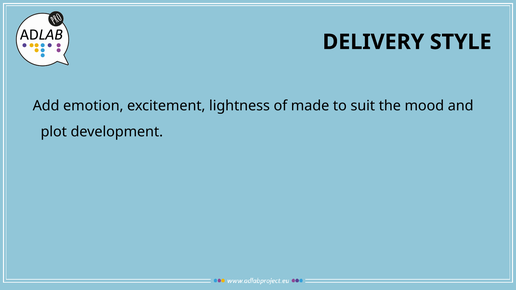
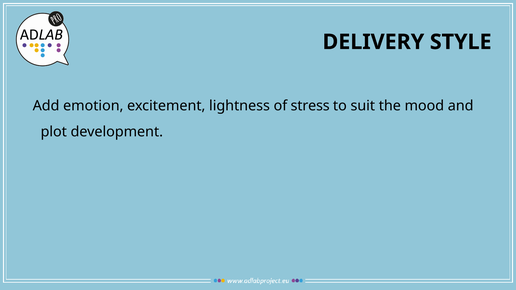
made: made -> stress
